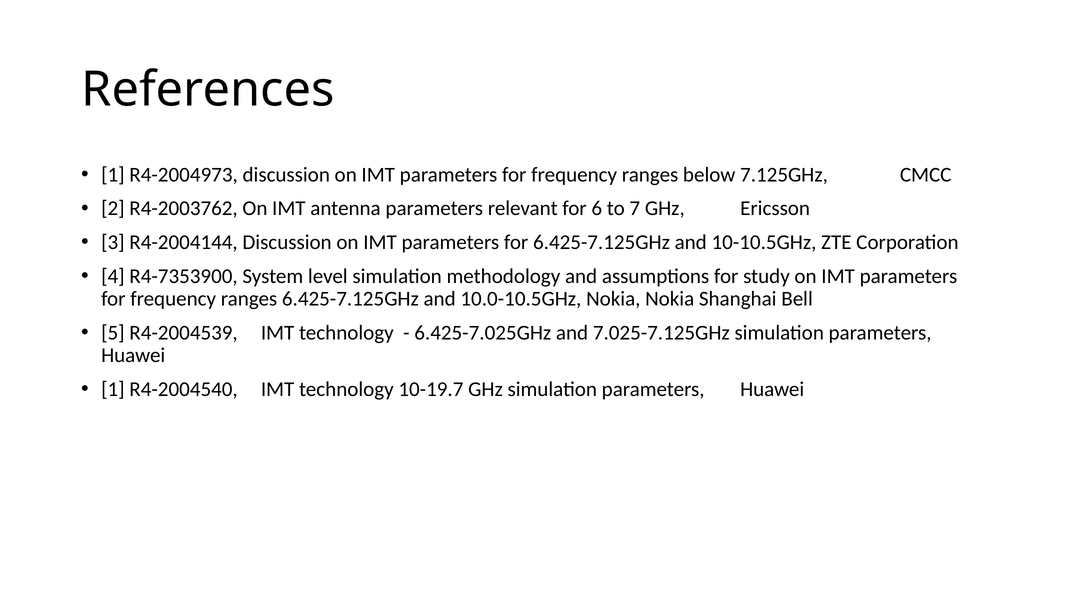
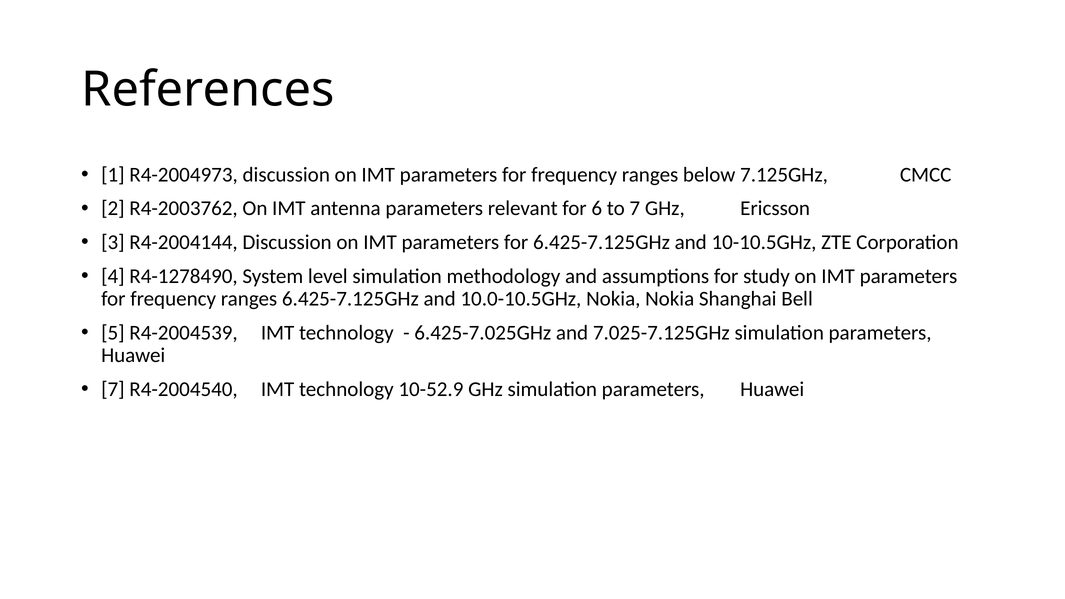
R4-7353900: R4-7353900 -> R4-1278490
1 at (113, 389): 1 -> 7
10-19.7: 10-19.7 -> 10-52.9
